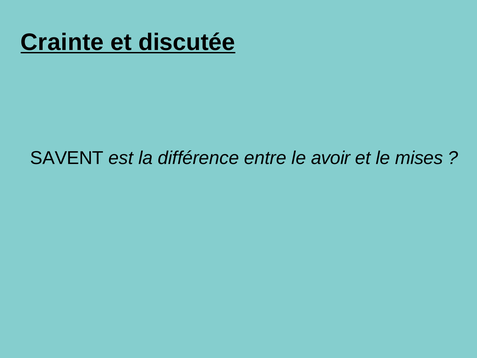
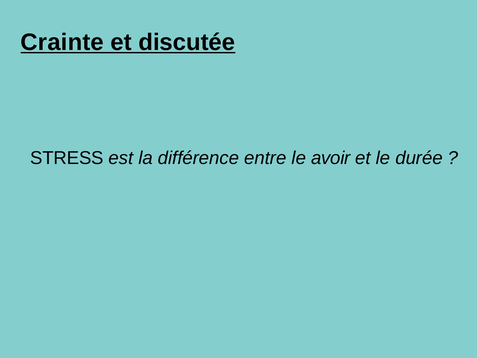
SAVENT: SAVENT -> STRESS
mises: mises -> durée
